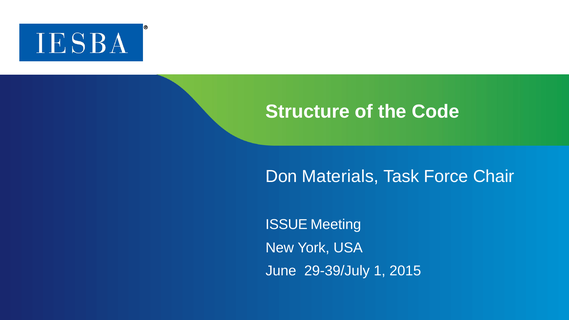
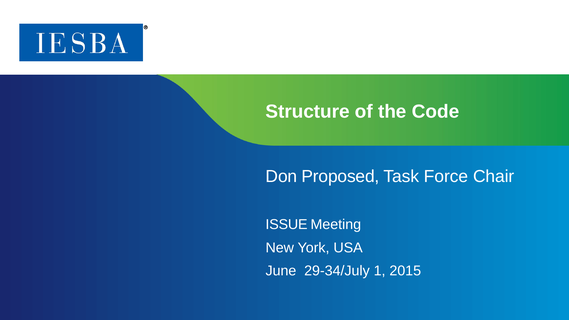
Materials: Materials -> Proposed
29-39/July: 29-39/July -> 29-34/July
